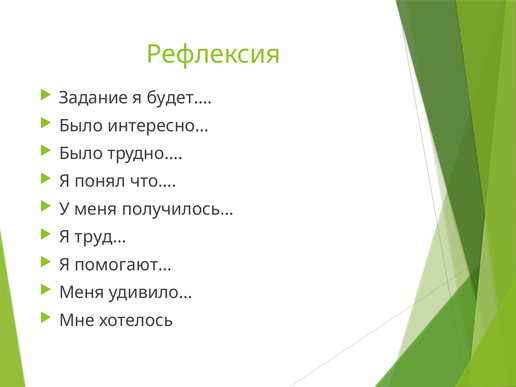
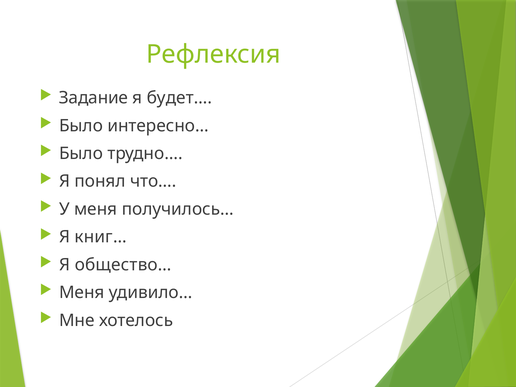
труд…: труд… -> книг…
помогают…: помогают… -> общество…
